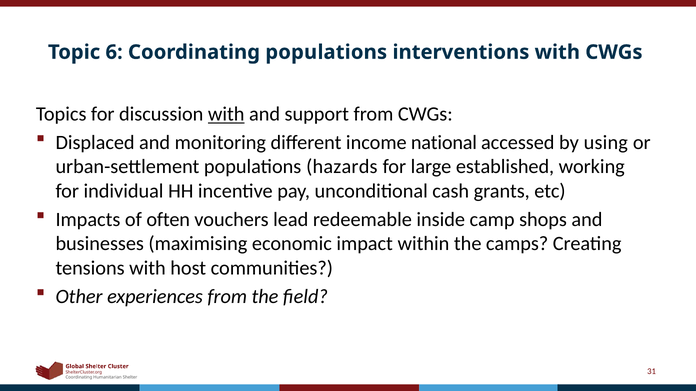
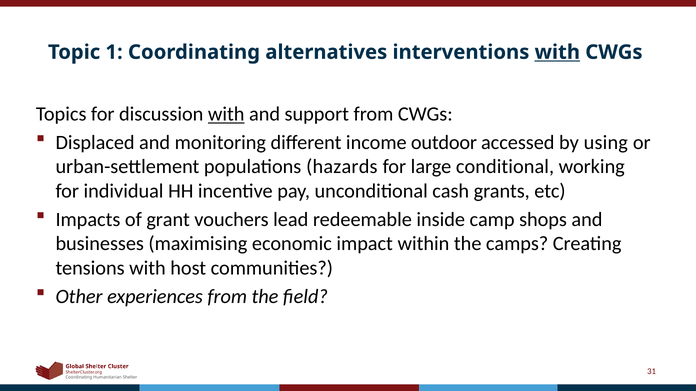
6: 6 -> 1
Coordinating populations: populations -> alternatives
with at (557, 52) underline: none -> present
national: national -> outdoor
established: established -> conditional
often: often -> grant
